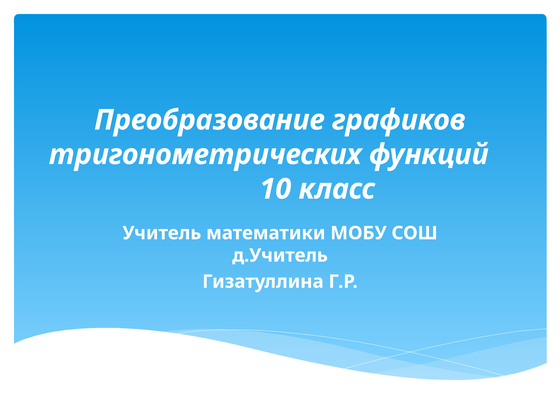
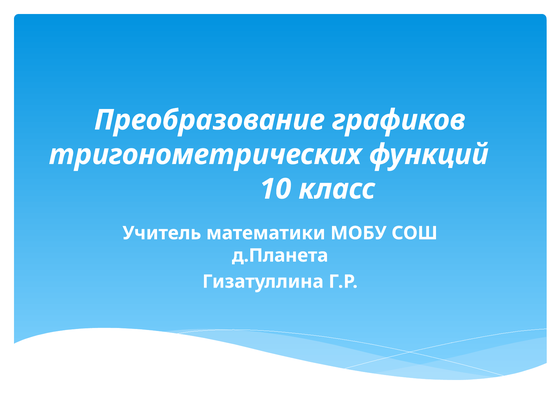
д.Учитель: д.Учитель -> д.Планета
